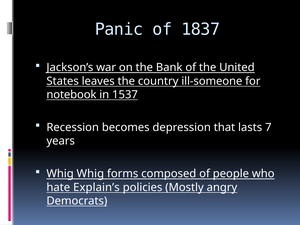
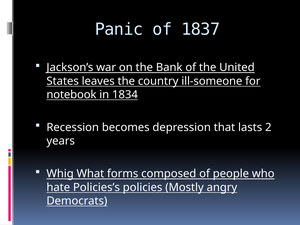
1537: 1537 -> 1834
7: 7 -> 2
Whig Whig: Whig -> What
Explain’s: Explain’s -> Policies’s
